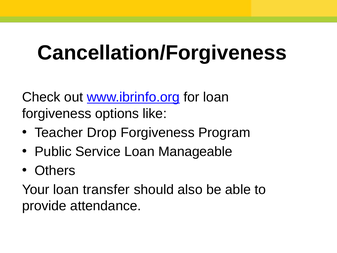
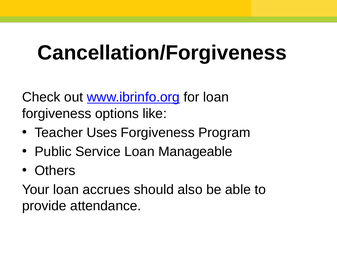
Drop: Drop -> Uses
transfer: transfer -> accrues
